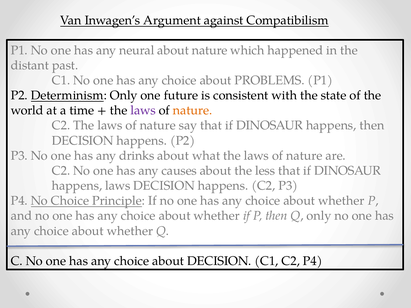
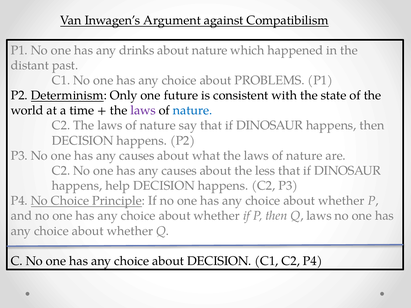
neural: neural -> drinks
nature at (193, 111) colour: orange -> blue
drinks at (137, 156): drinks -> causes
happens laws: laws -> help
Q only: only -> laws
